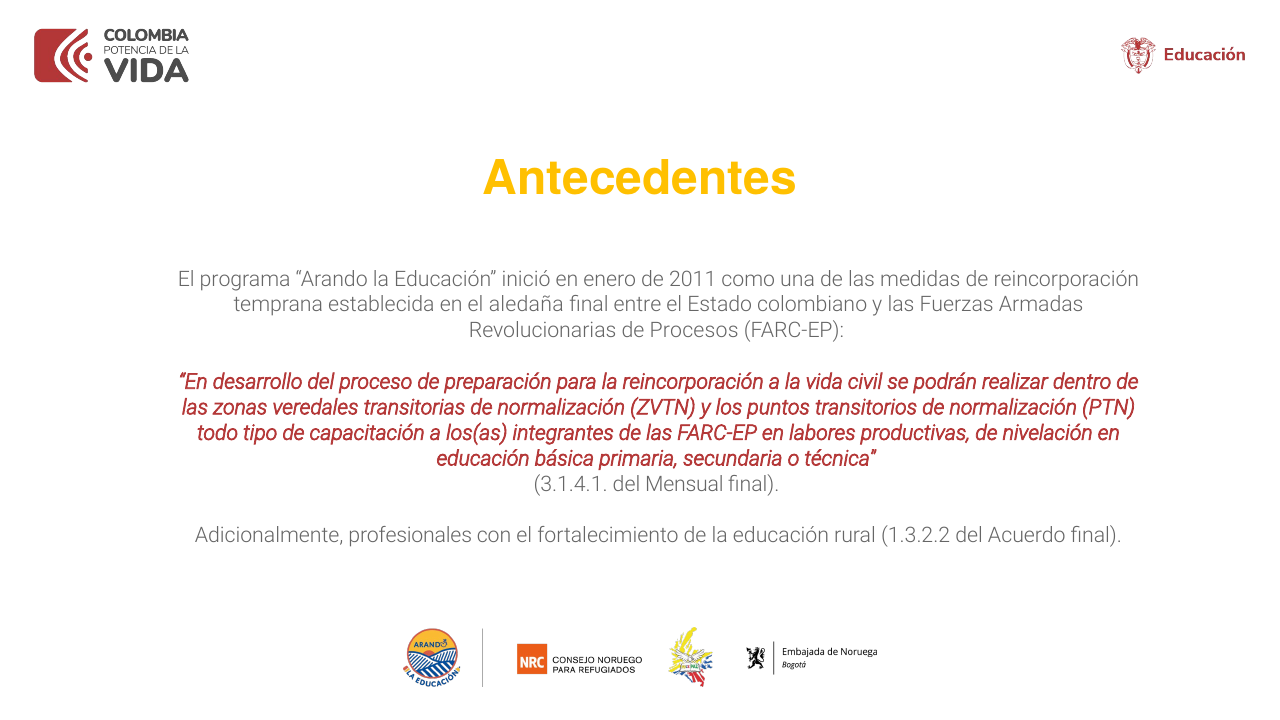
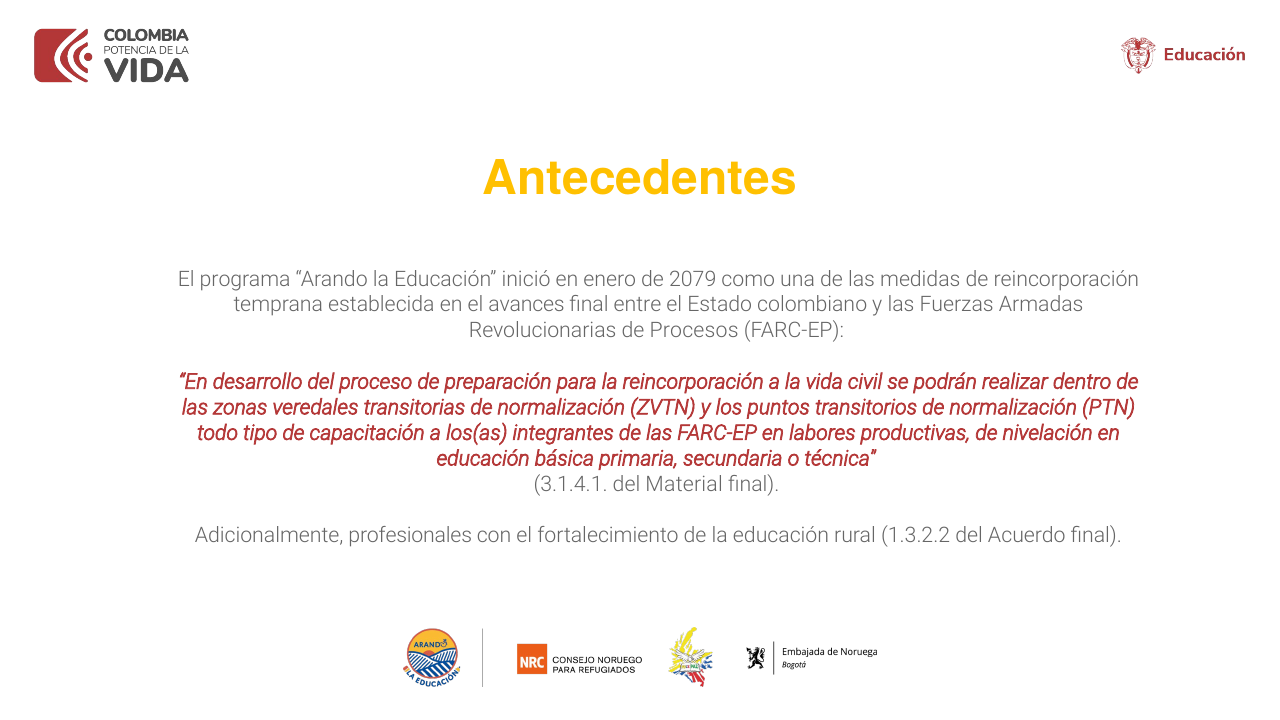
2011: 2011 -> 2079
aledaña: aledaña -> avances
Mensual: Mensual -> Material
